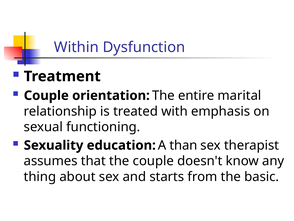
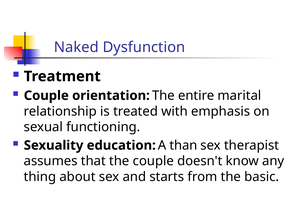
Within: Within -> Naked
